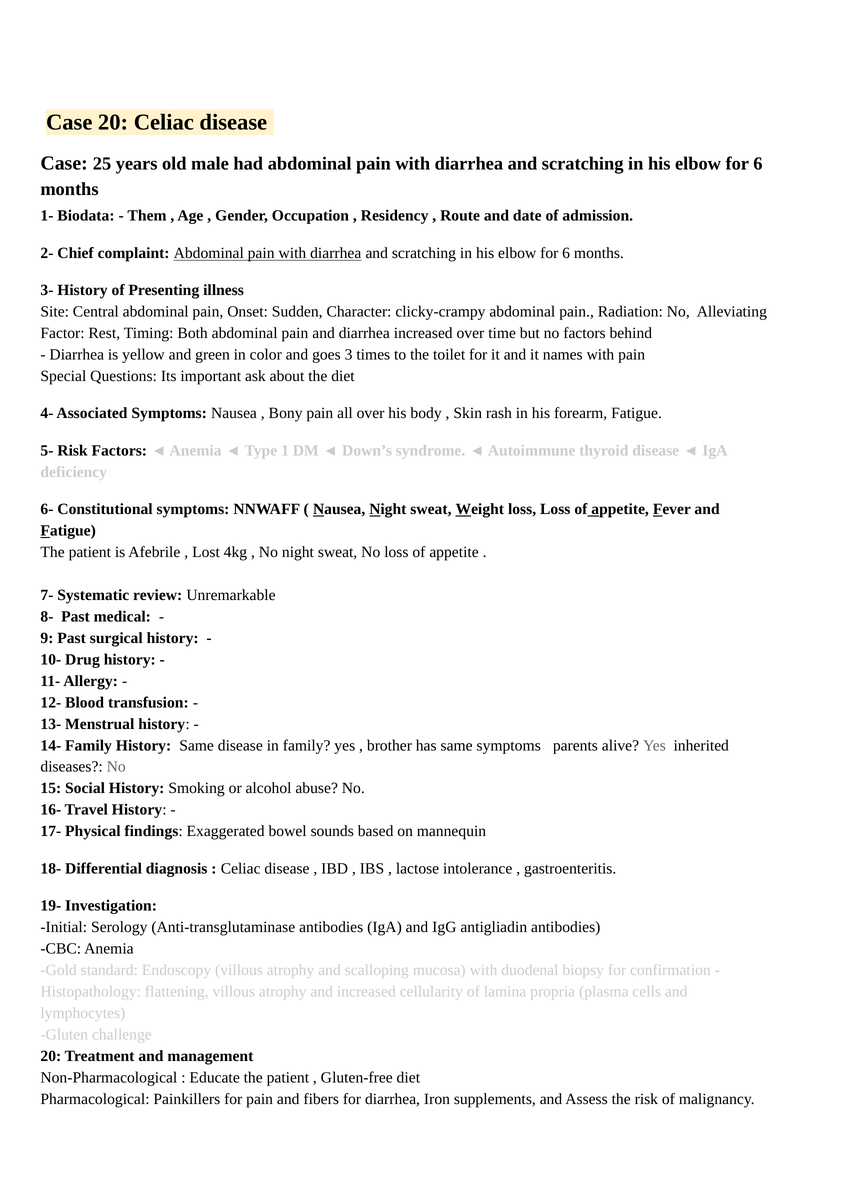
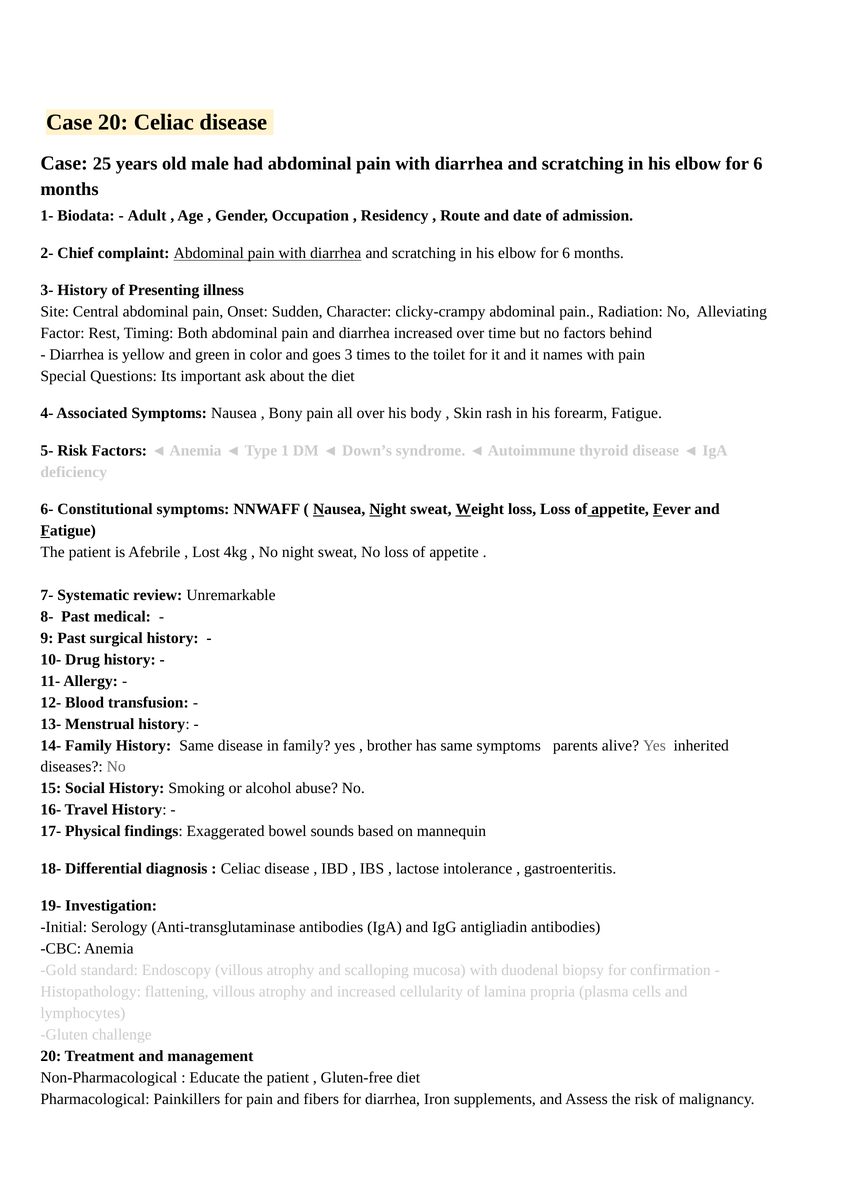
Them: Them -> Adult
